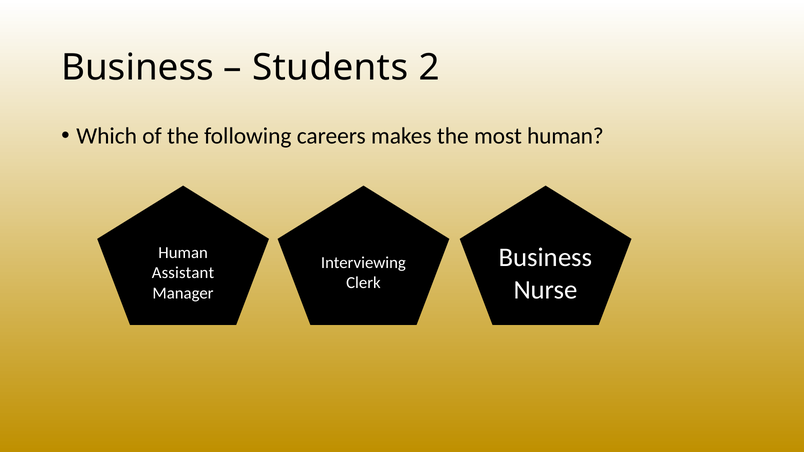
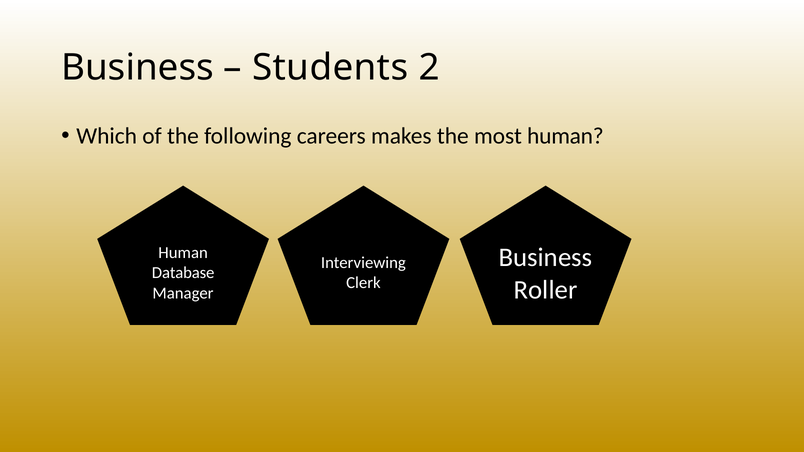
Assistant: Assistant -> Database
Nurse: Nurse -> Roller
